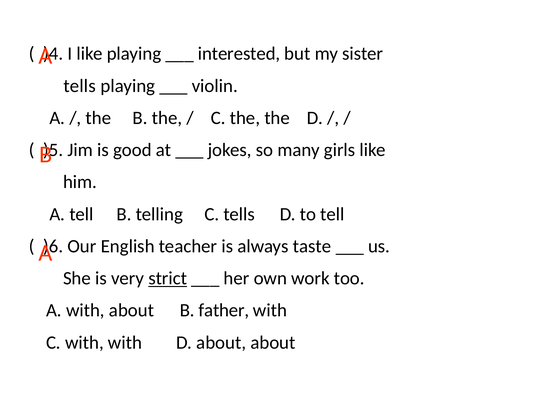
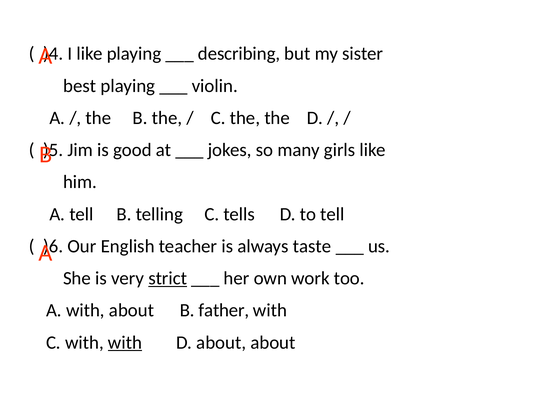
interested: interested -> describing
tells at (80, 86): tells -> best
with at (125, 342) underline: none -> present
